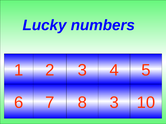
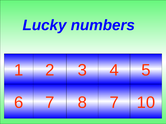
8 3: 3 -> 7
